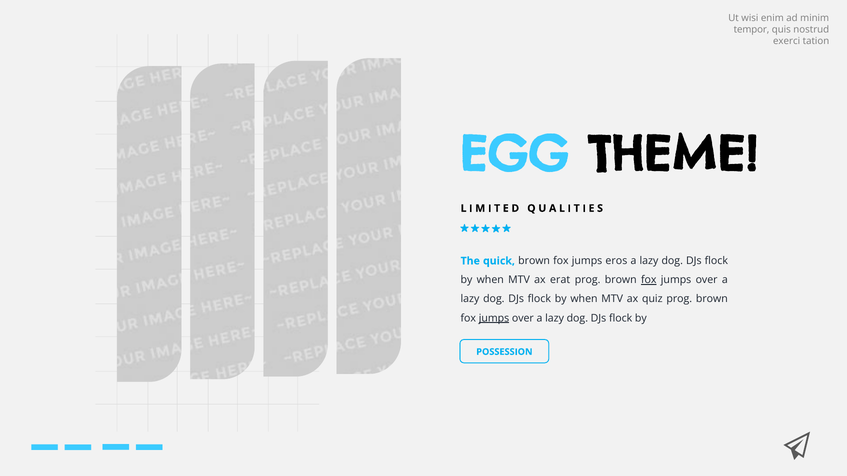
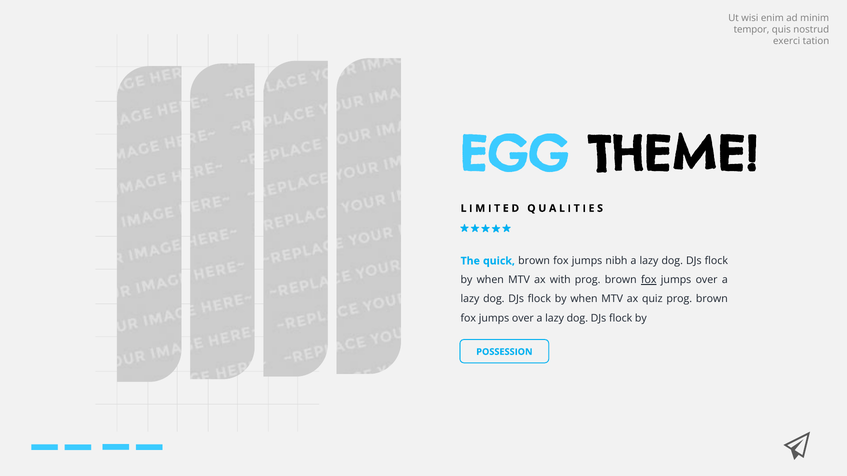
eros: eros -> nibh
erat: erat -> with
jumps at (494, 318) underline: present -> none
